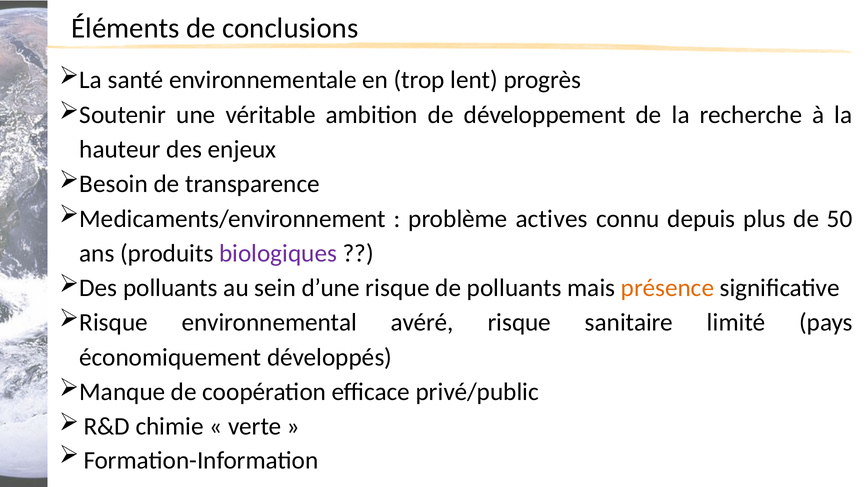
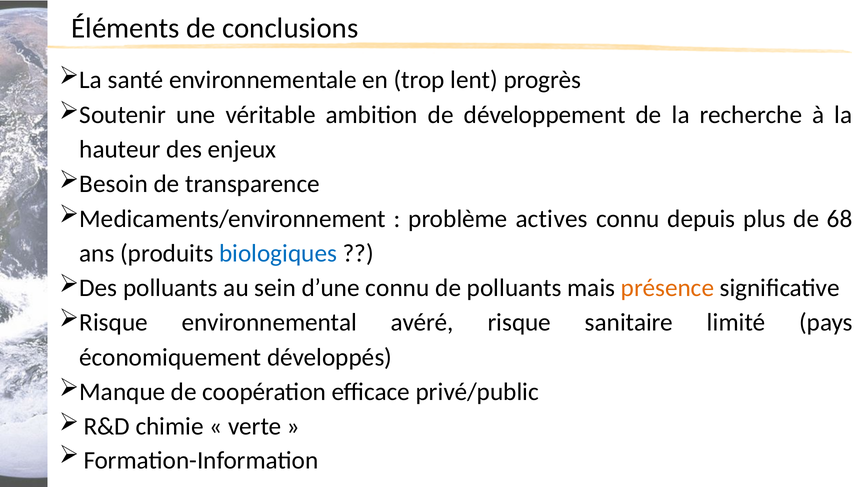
50: 50 -> 68
biologiques colour: purple -> blue
d’une risque: risque -> connu
